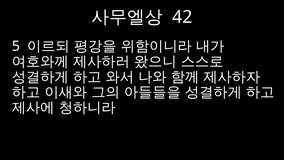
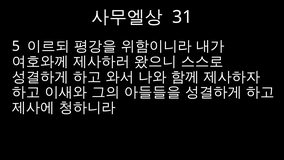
42: 42 -> 31
